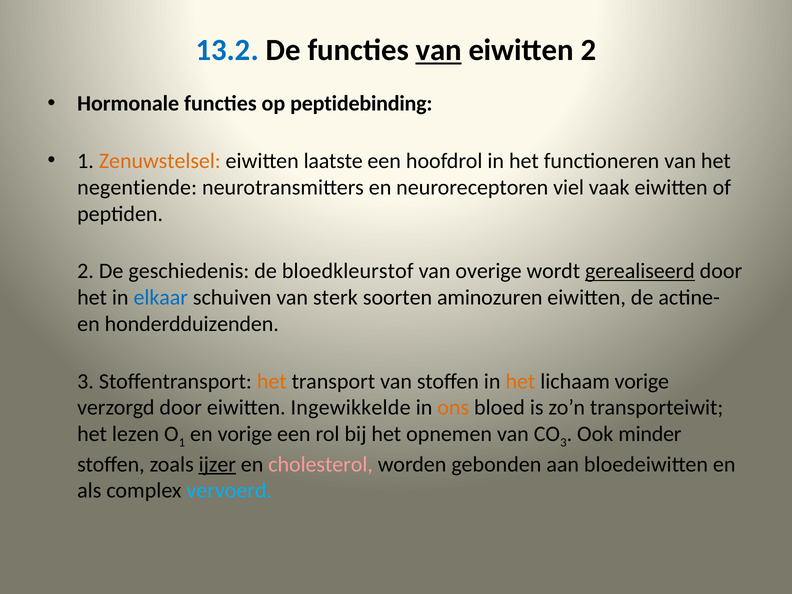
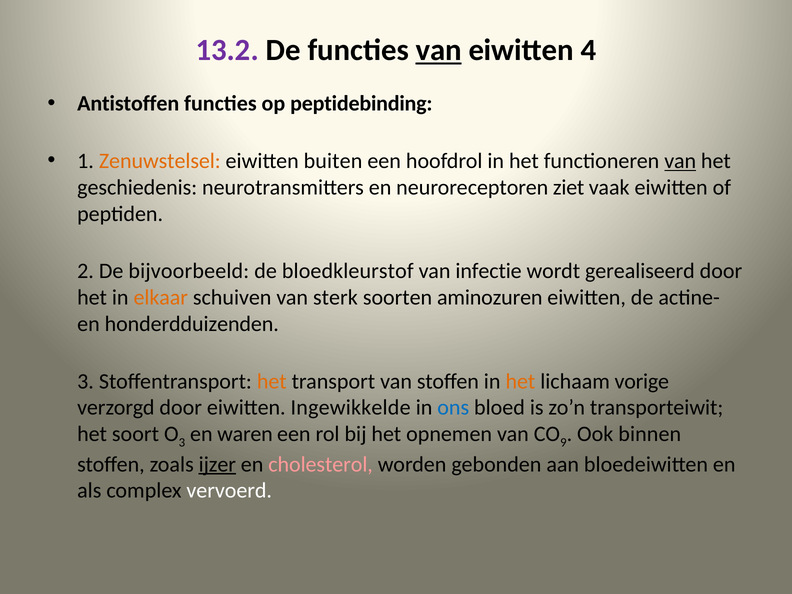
13.2 colour: blue -> purple
eiwitten 2: 2 -> 4
Hormonale: Hormonale -> Antistoffen
laatste: laatste -> buiten
van at (680, 161) underline: none -> present
negentiende: negentiende -> geschiedenis
viel: viel -> ziet
geschiedenis: geschiedenis -> bijvoorbeeld
overige: overige -> infectie
gerealiseerd underline: present -> none
elkaar colour: blue -> orange
ons colour: orange -> blue
lezen: lezen -> soort
1 at (182, 443): 1 -> 3
en vorige: vorige -> waren
3 at (563, 443): 3 -> 9
minder: minder -> binnen
vervoerd colour: light blue -> white
